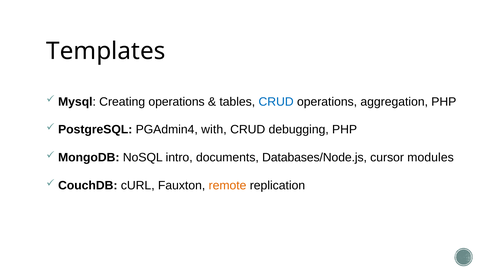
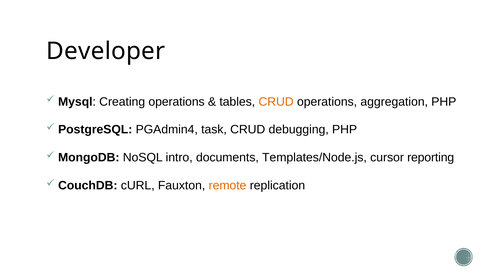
Templates: Templates -> Developer
CRUD at (276, 102) colour: blue -> orange
with: with -> task
Databases/Node.js: Databases/Node.js -> Templates/Node.js
modules: modules -> reporting
